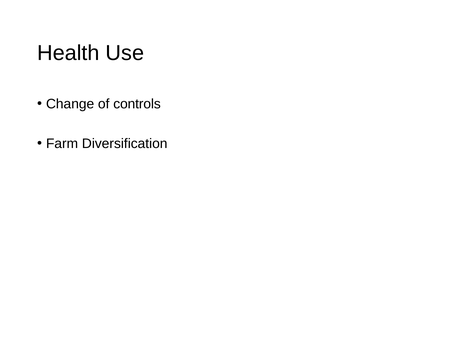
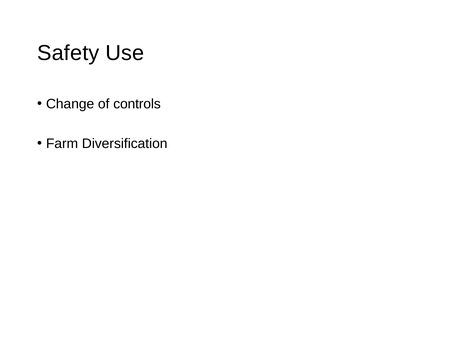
Health: Health -> Safety
